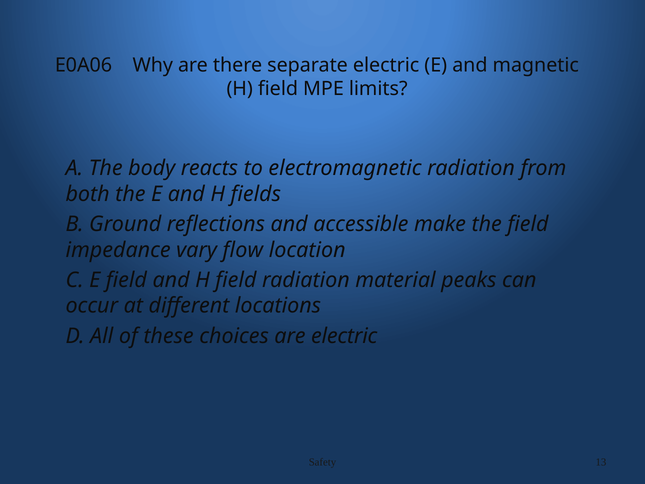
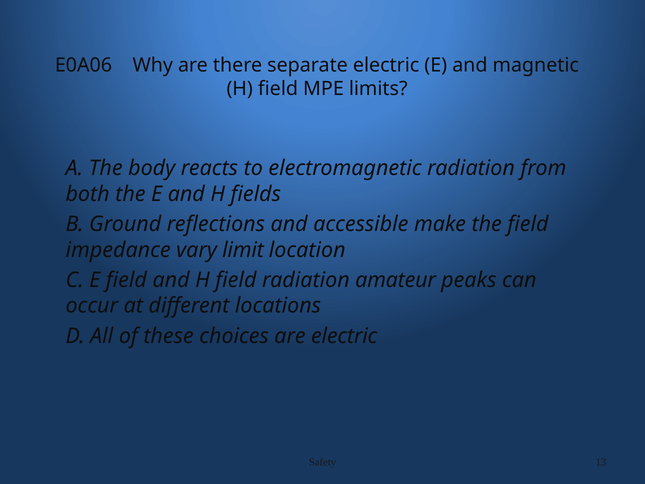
flow: flow -> limit
material: material -> amateur
